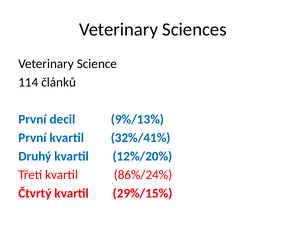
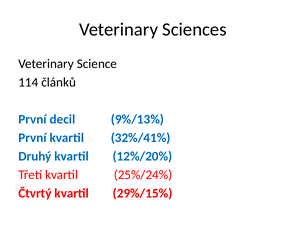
86%/24%: 86%/24% -> 25%/24%
